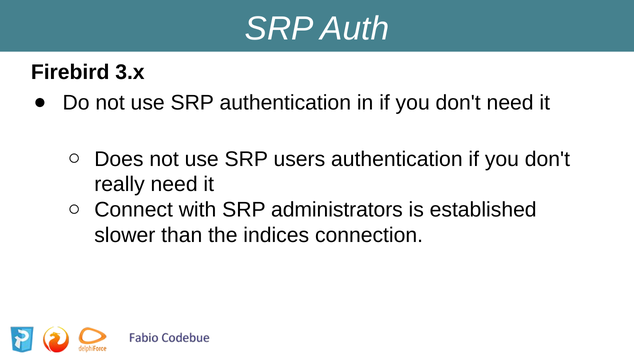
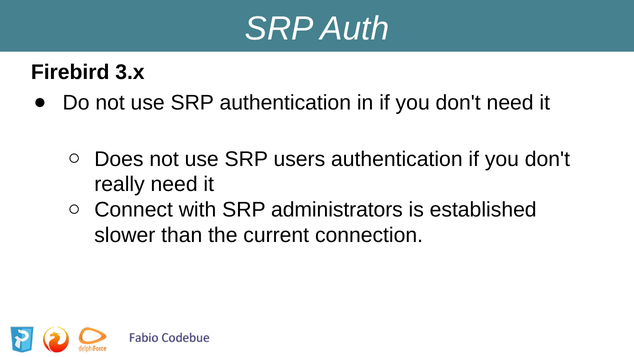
indices: indices -> current
